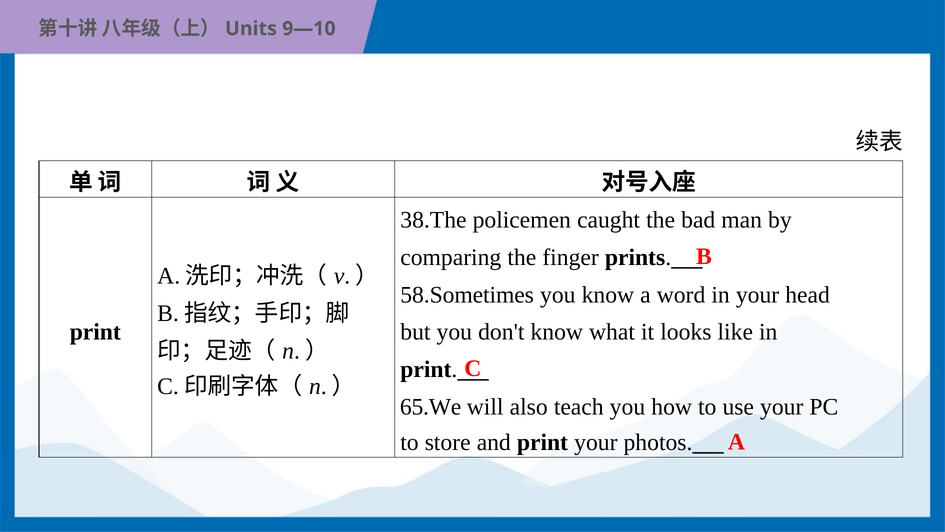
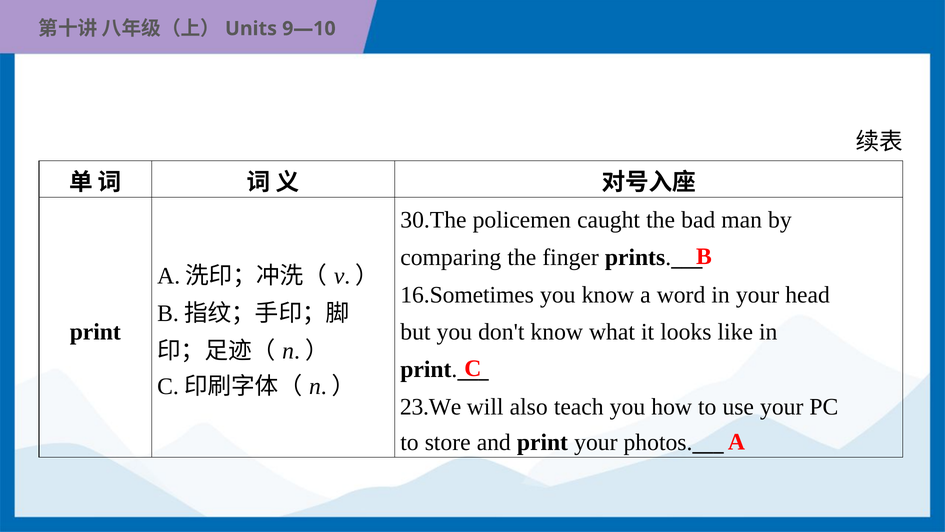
38.The: 38.The -> 30.The
58.Sometimes: 58.Sometimes -> 16.Sometimes
65.We: 65.We -> 23.We
